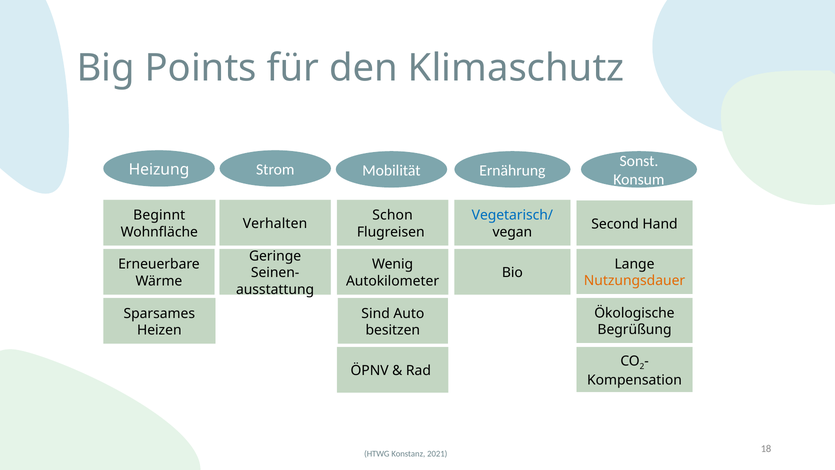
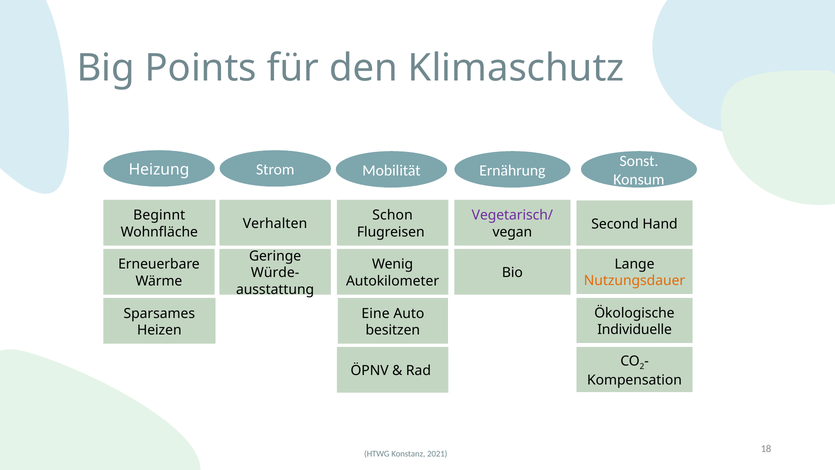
Vegetarisch/ colour: blue -> purple
Seinen-: Seinen- -> Würde-
Sind: Sind -> Eine
Begrüßung: Begrüßung -> Individuelle
